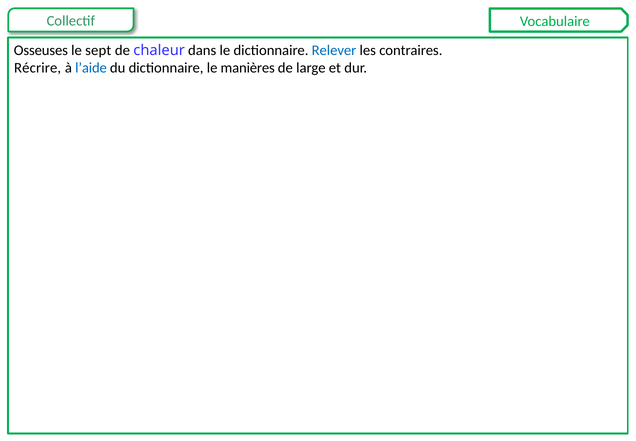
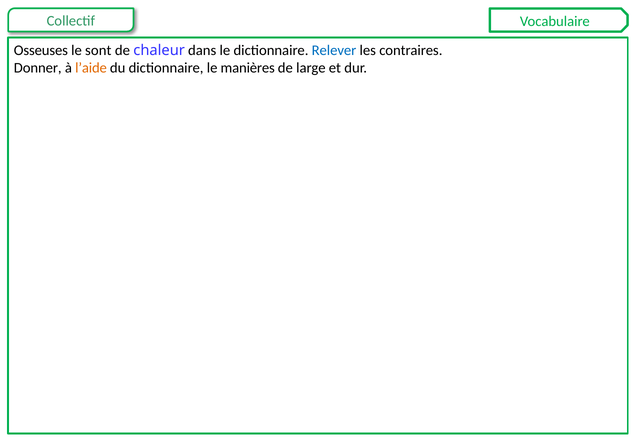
sept: sept -> sont
Récrire: Récrire -> Donner
l’aide colour: blue -> orange
